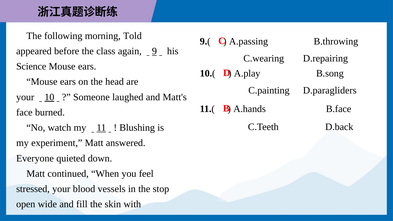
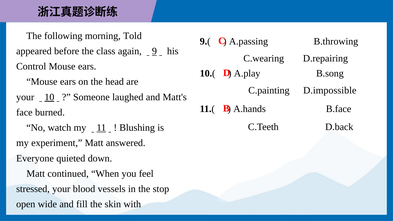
Science: Science -> Control
D.paragliders: D.paragliders -> D.impossible
